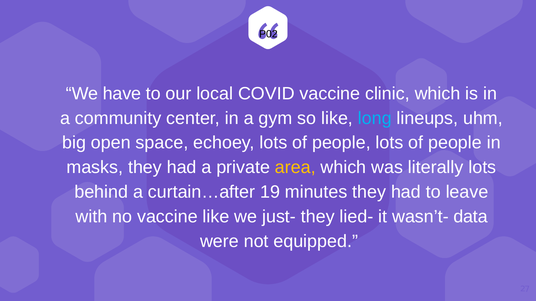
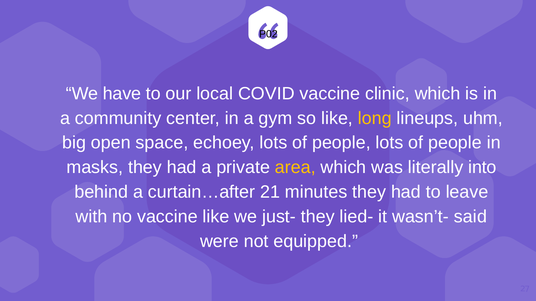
long colour: light blue -> yellow
literally lots: lots -> into
19: 19 -> 21
data: data -> said
